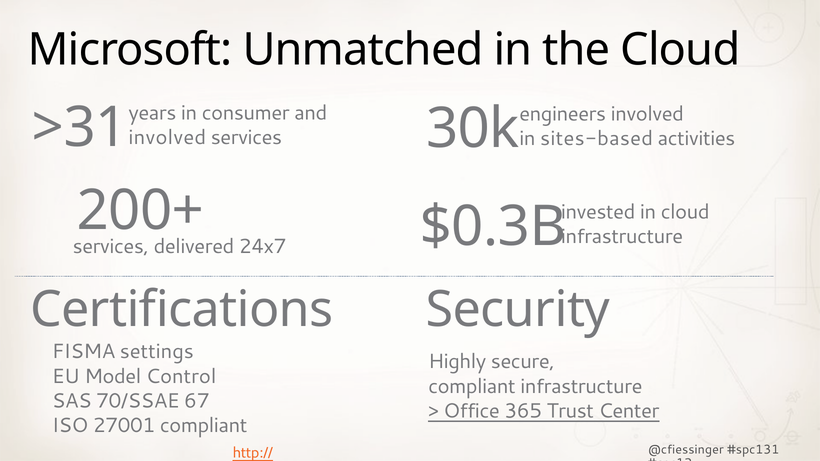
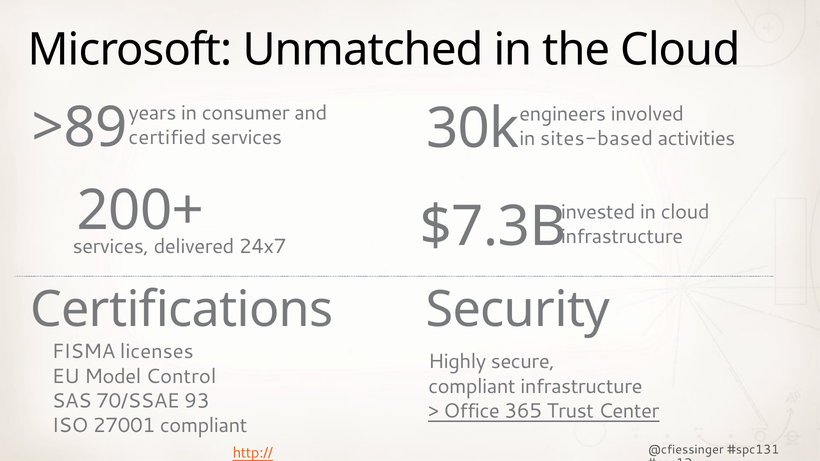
>31: >31 -> >89
involved at (167, 138): involved -> certified
$0.3B: $0.3B -> $7.3B
settings: settings -> licenses
67: 67 -> 93
